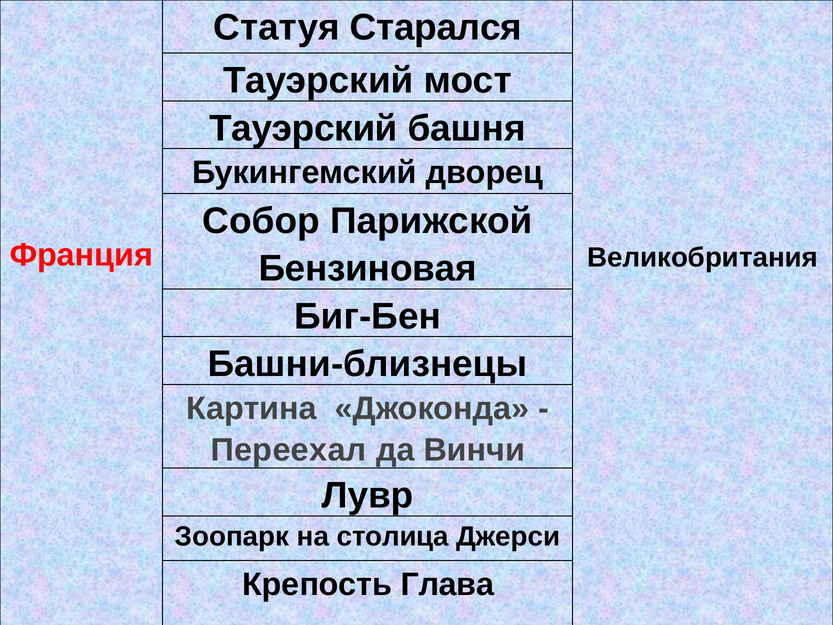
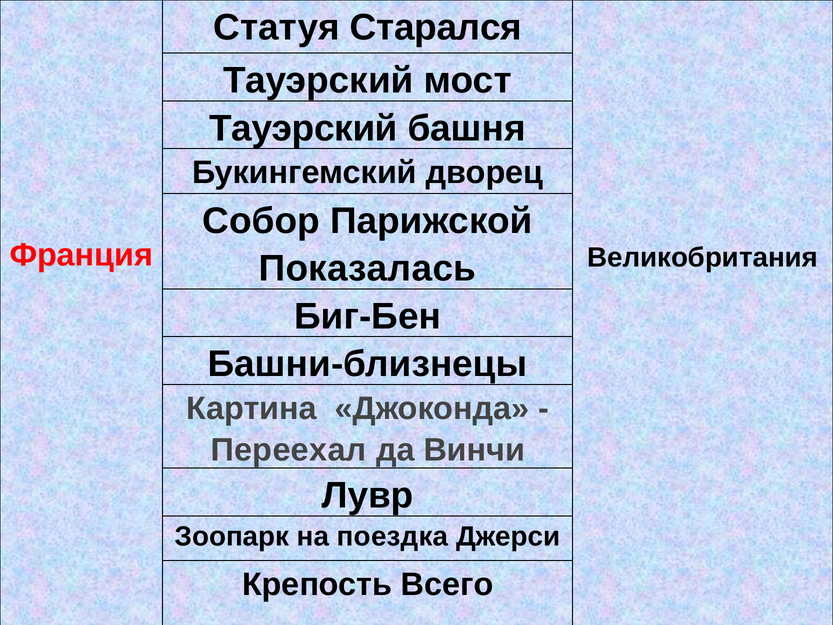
Бензиновая: Бензиновая -> Показалась
столица: столица -> поездка
Глава: Глава -> Всего
